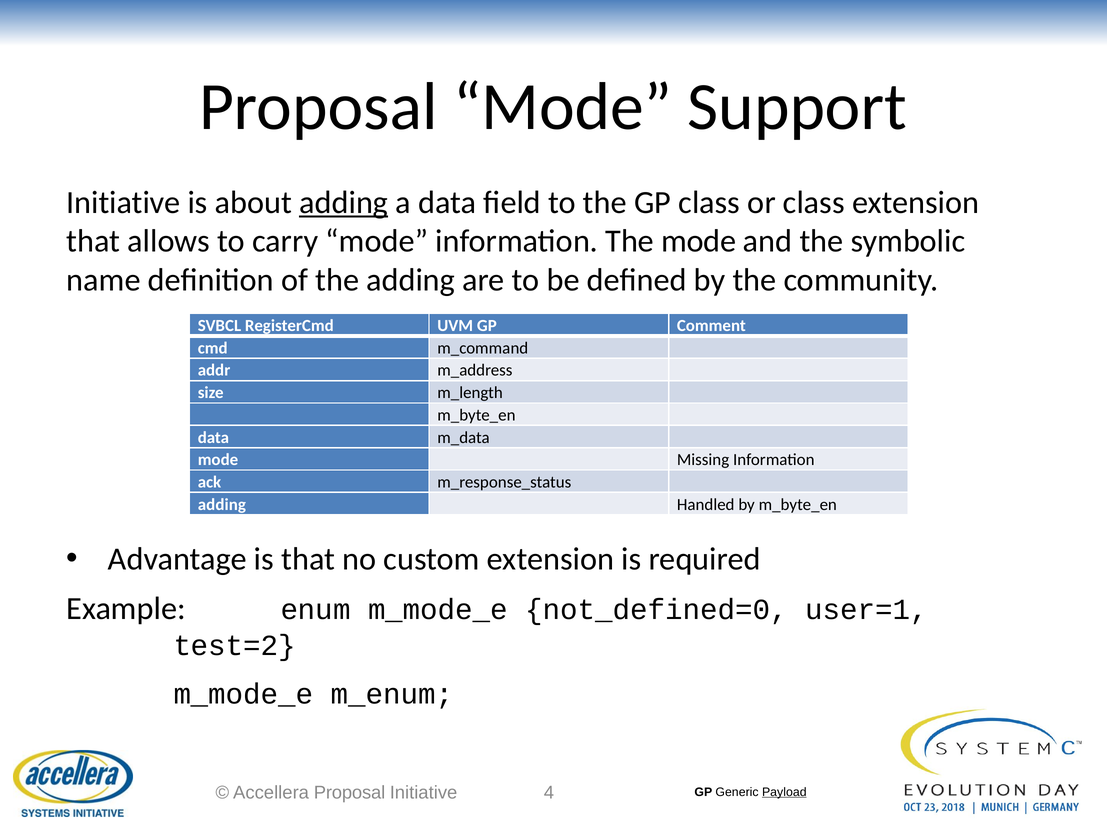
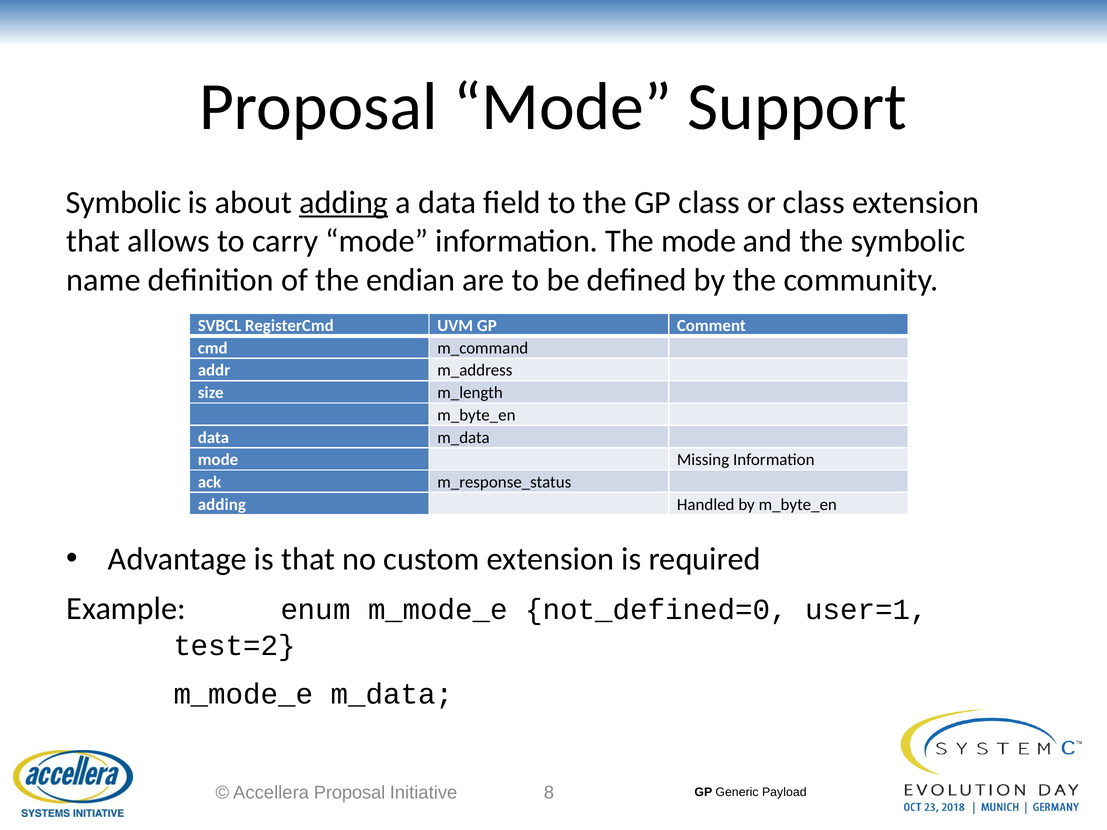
Initiative at (123, 202): Initiative -> Symbolic
the adding: adding -> endian
m_mode_e m_enum: m_enum -> m_data
4: 4 -> 8
Payload underline: present -> none
